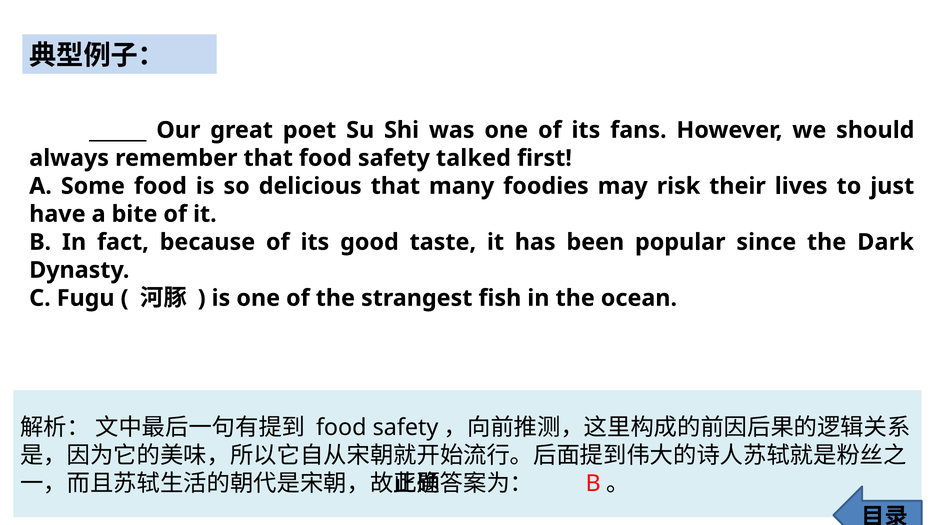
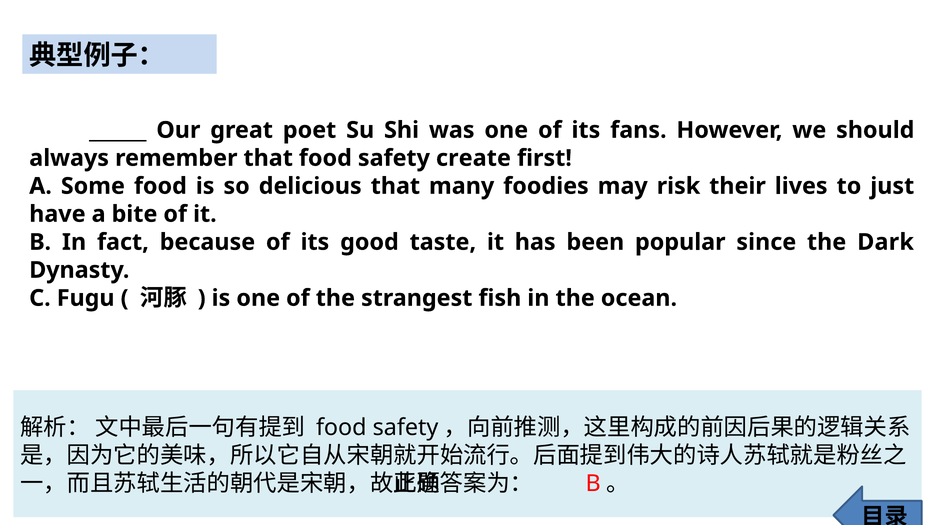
talked: talked -> create
